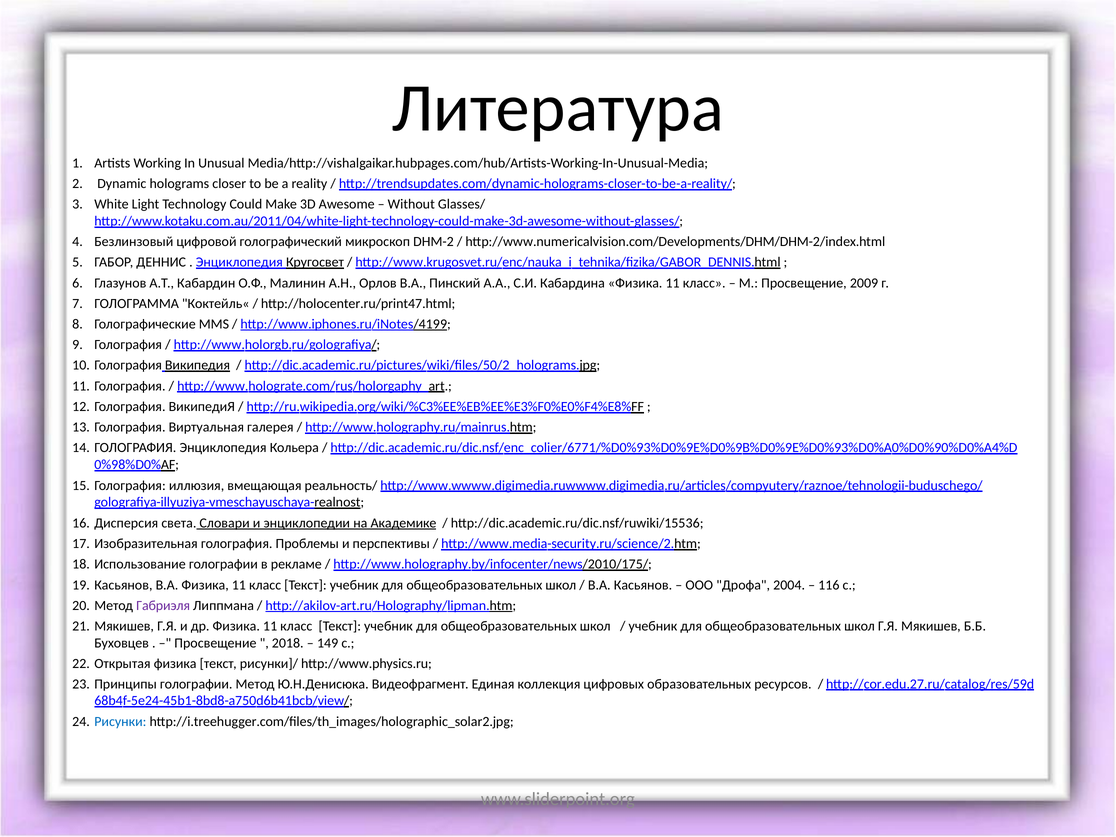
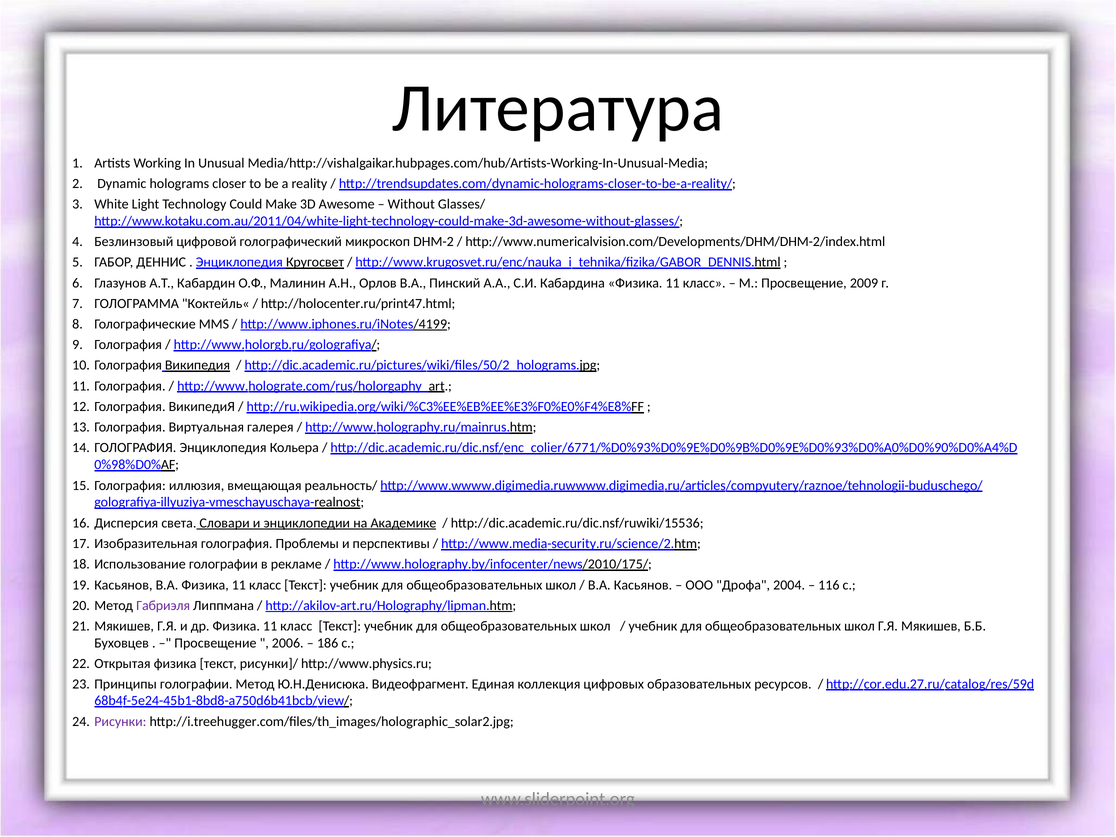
2018: 2018 -> 2006
149: 149 -> 186
Рисунки colour: blue -> purple
